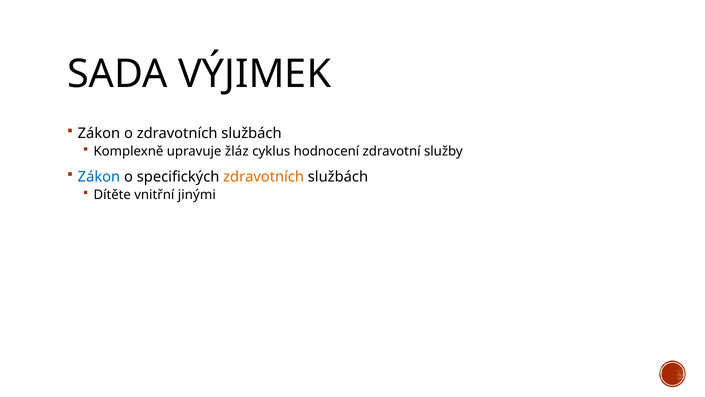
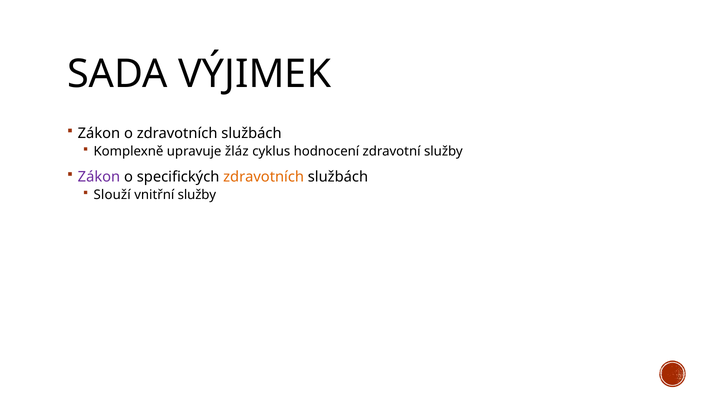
Zákon at (99, 177) colour: blue -> purple
Dítěte: Dítěte -> Slouží
vnitřní jinými: jinými -> služby
